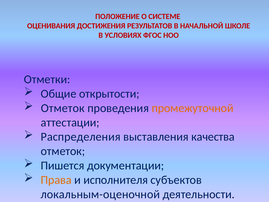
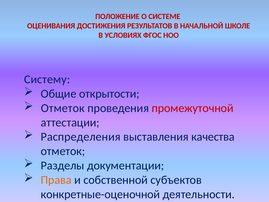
Отметки: Отметки -> Систему
промежуточной colour: orange -> red
Пишется: Пишется -> Разделы
исполнителя: исполнителя -> собственной
локальным-оценочной: локальным-оценочной -> конкретные-оценочной
